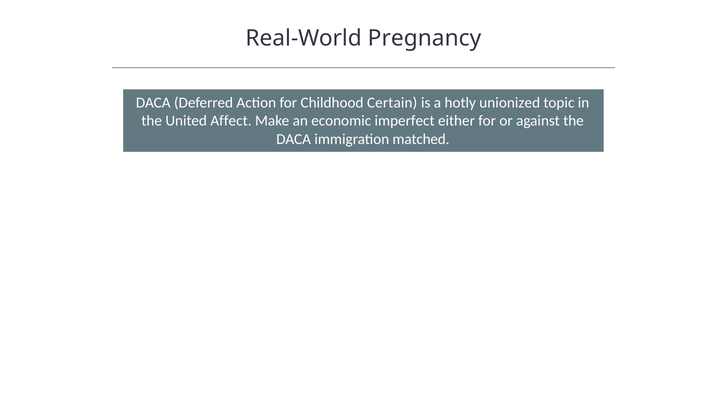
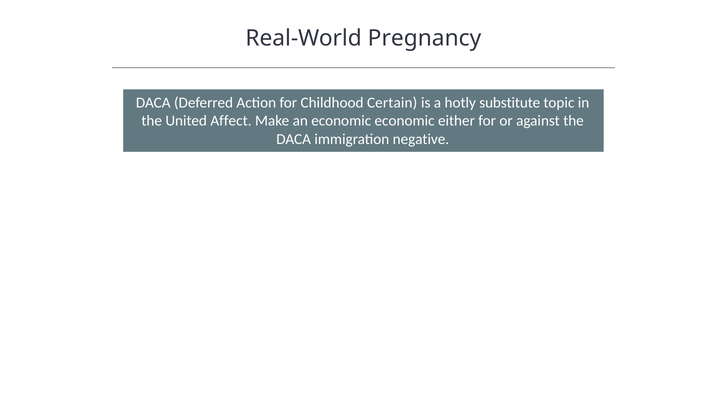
unionized: unionized -> substitute
economic imperfect: imperfect -> economic
matched: matched -> negative
